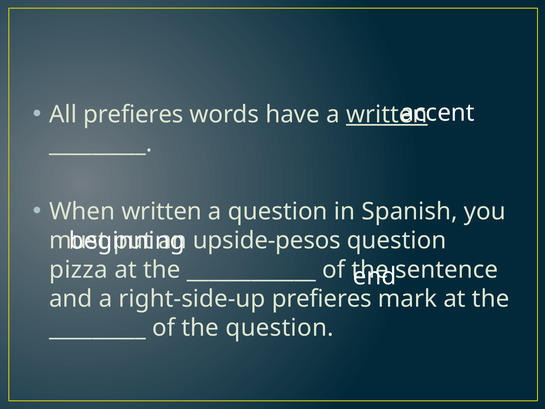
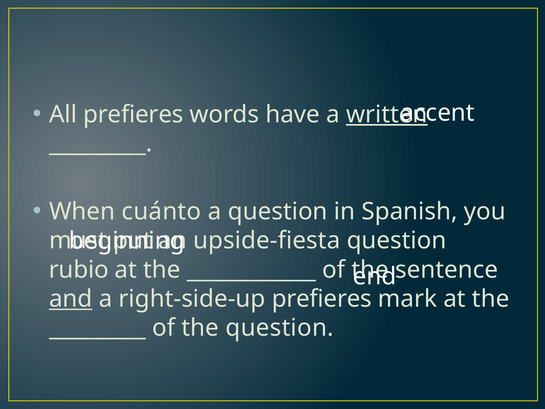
When written: written -> cuánto
upside-pesos: upside-pesos -> upside-fiesta
pizza: pizza -> rubio
and underline: none -> present
